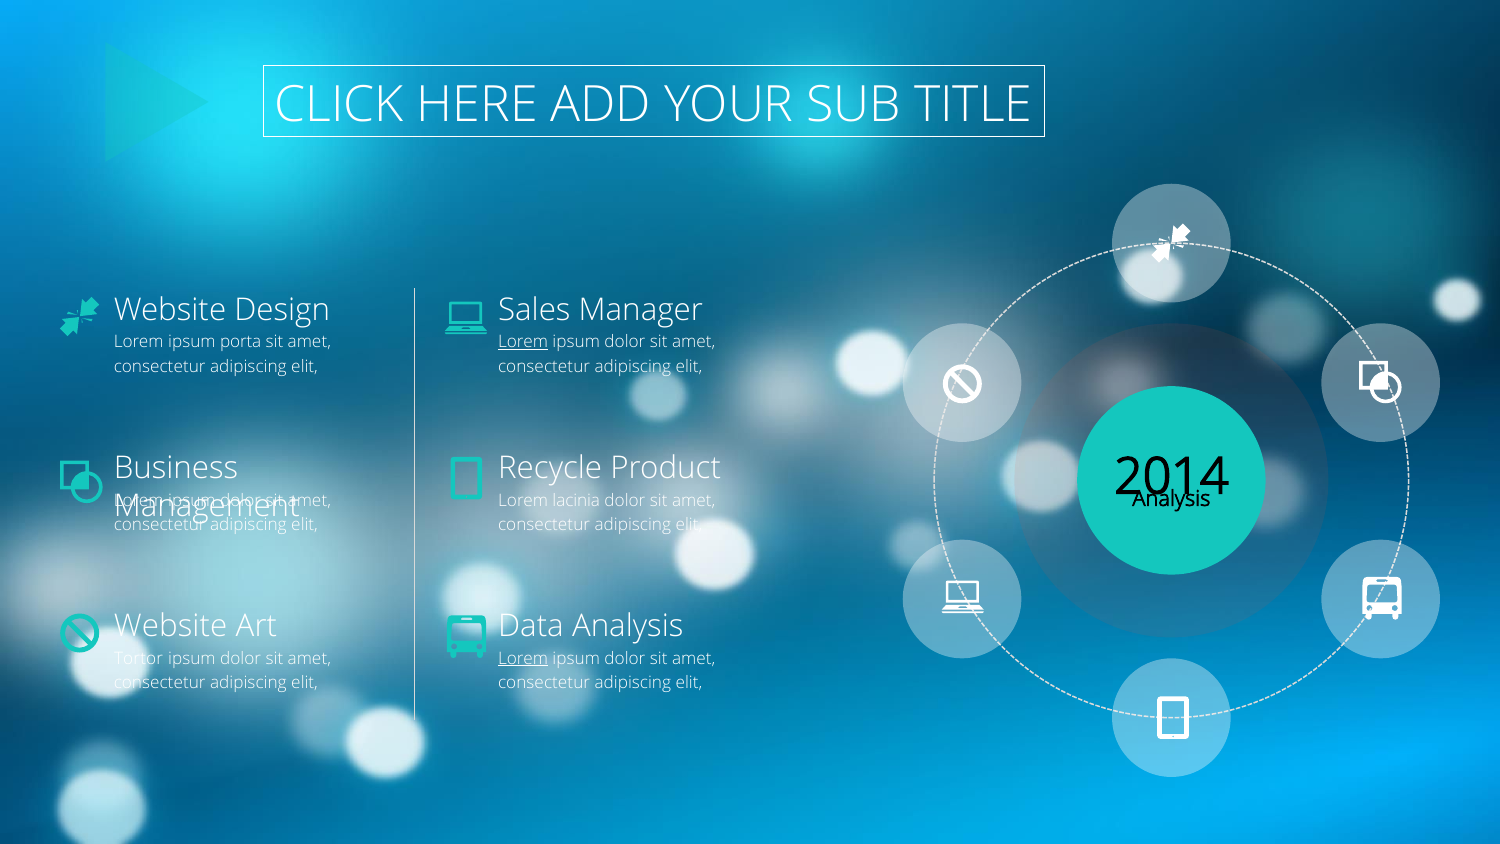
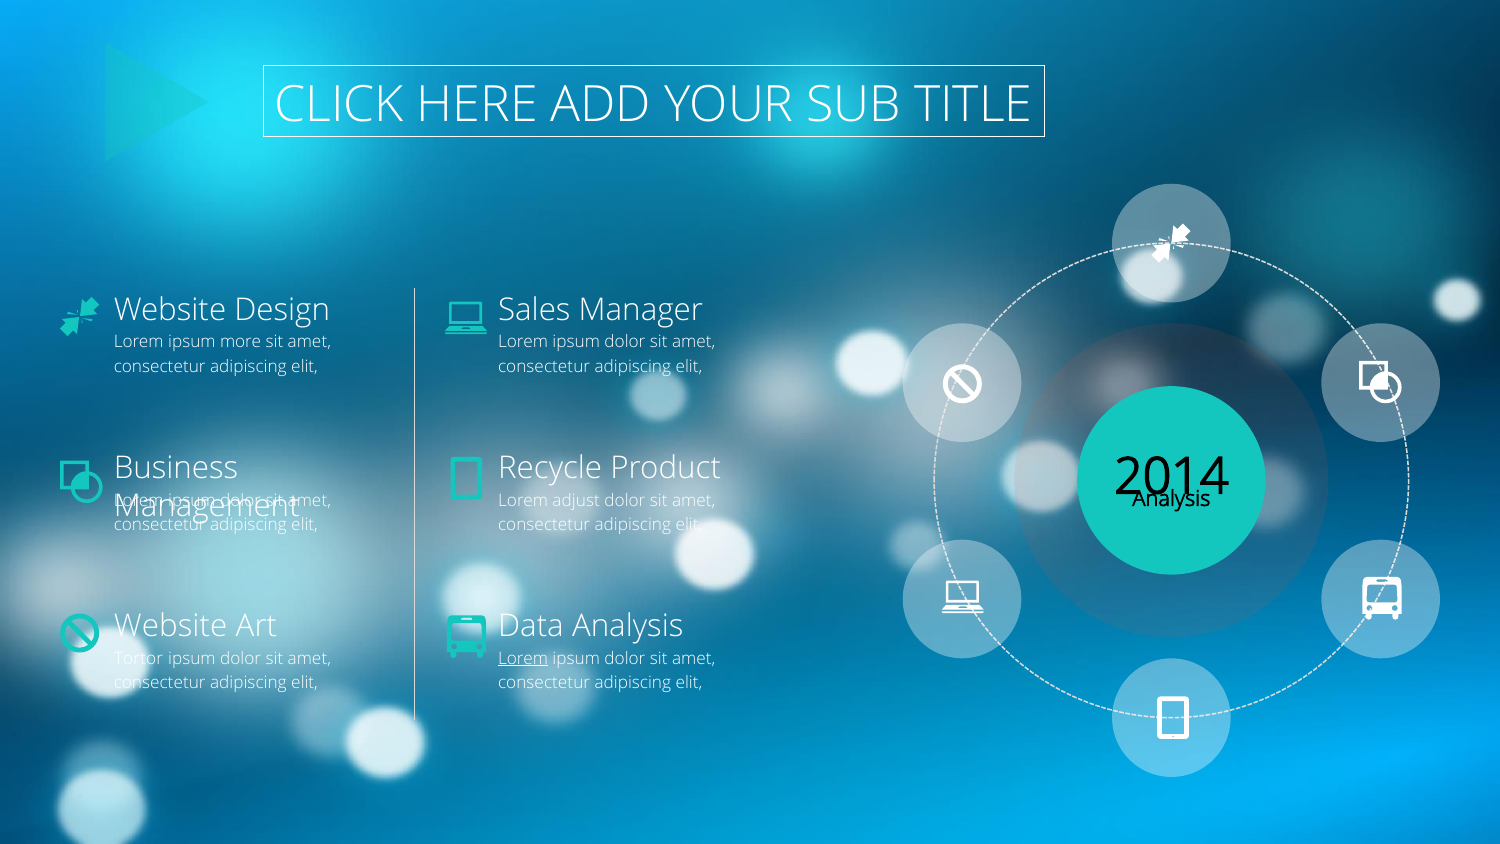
porta: porta -> more
Lorem at (523, 342) underline: present -> none
lacinia: lacinia -> adjust
